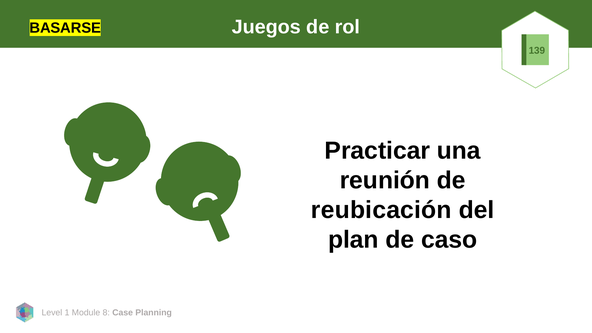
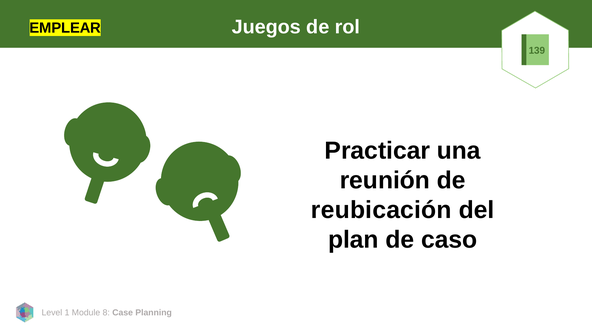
BASARSE: BASARSE -> EMPLEAR
